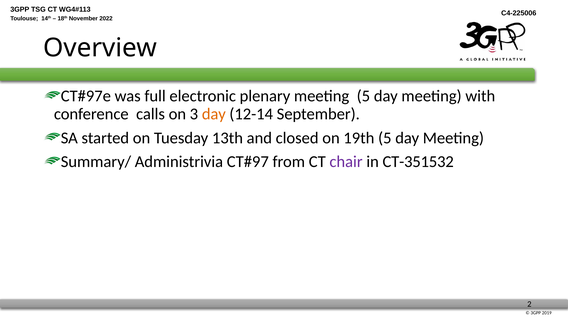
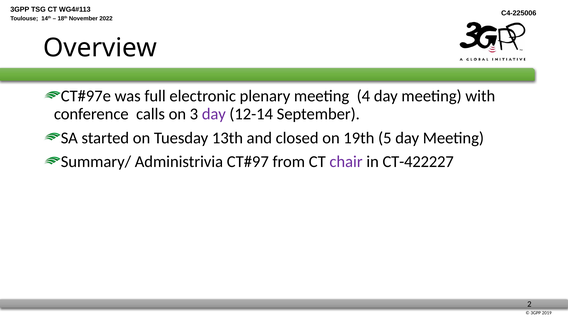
meeting 5: 5 -> 4
day at (214, 114) colour: orange -> purple
CT-351532: CT-351532 -> CT-422227
